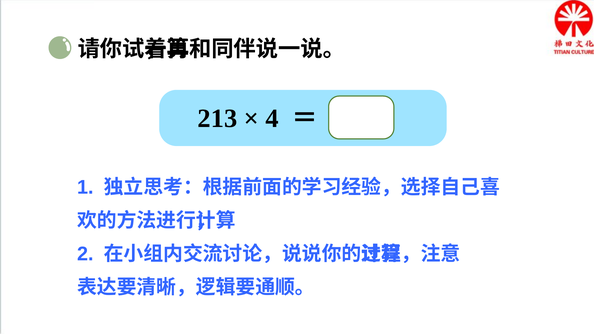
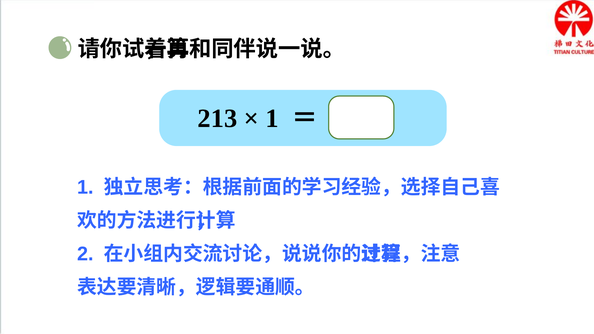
4 at (272, 119): 4 -> 1
